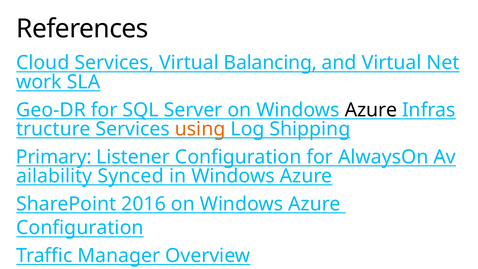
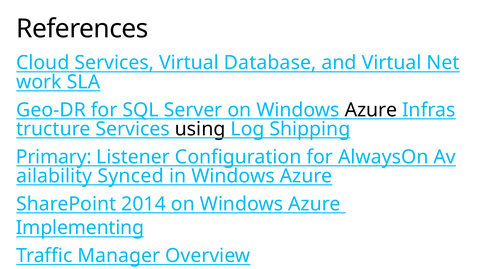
Balancing: Balancing -> Database
using colour: orange -> black
2016: 2016 -> 2014
Configuration at (80, 228): Configuration -> Implementing
